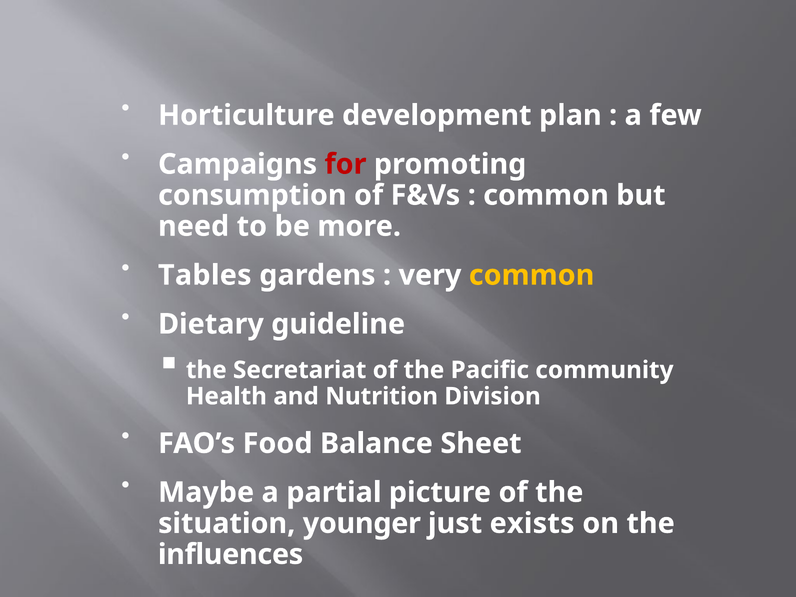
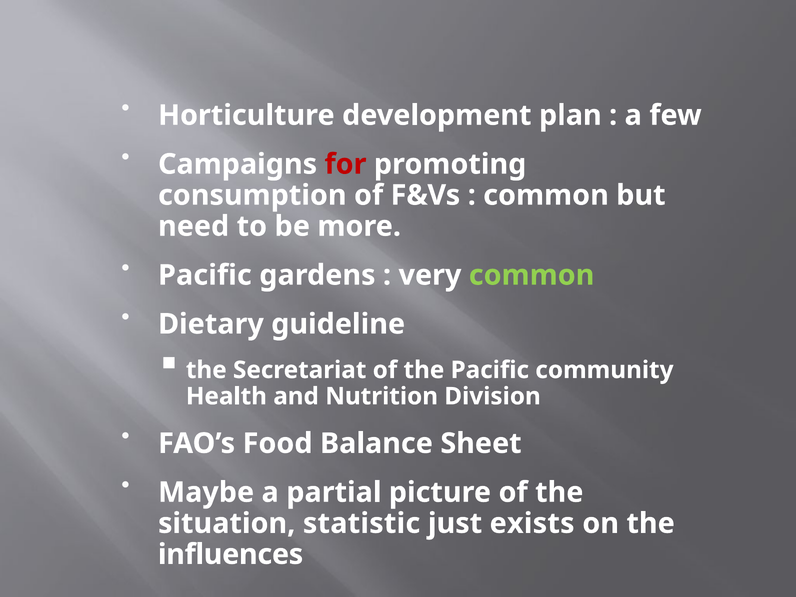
Tables at (205, 275): Tables -> Pacific
common at (532, 275) colour: yellow -> light green
younger: younger -> statistic
